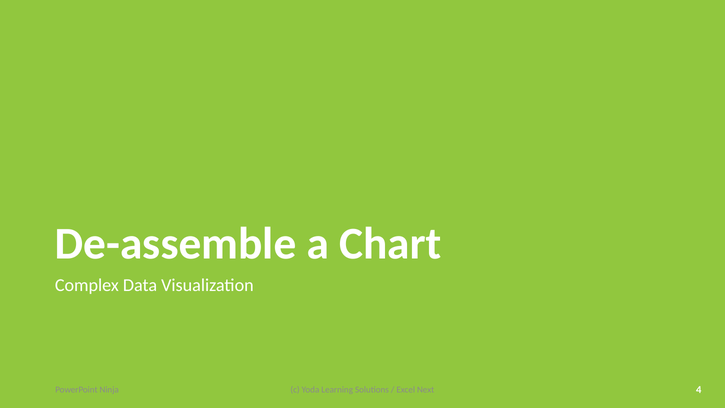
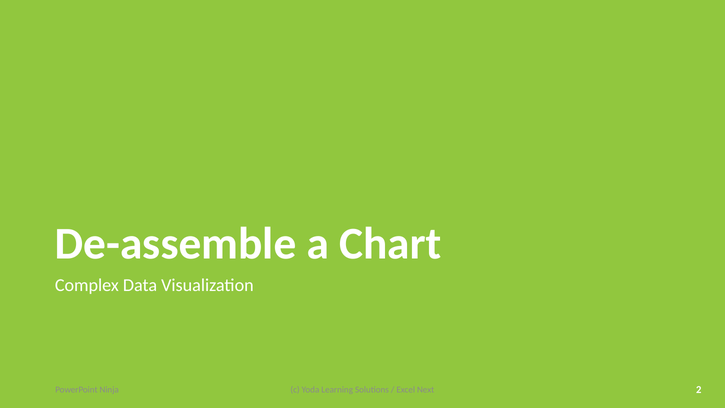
4: 4 -> 2
